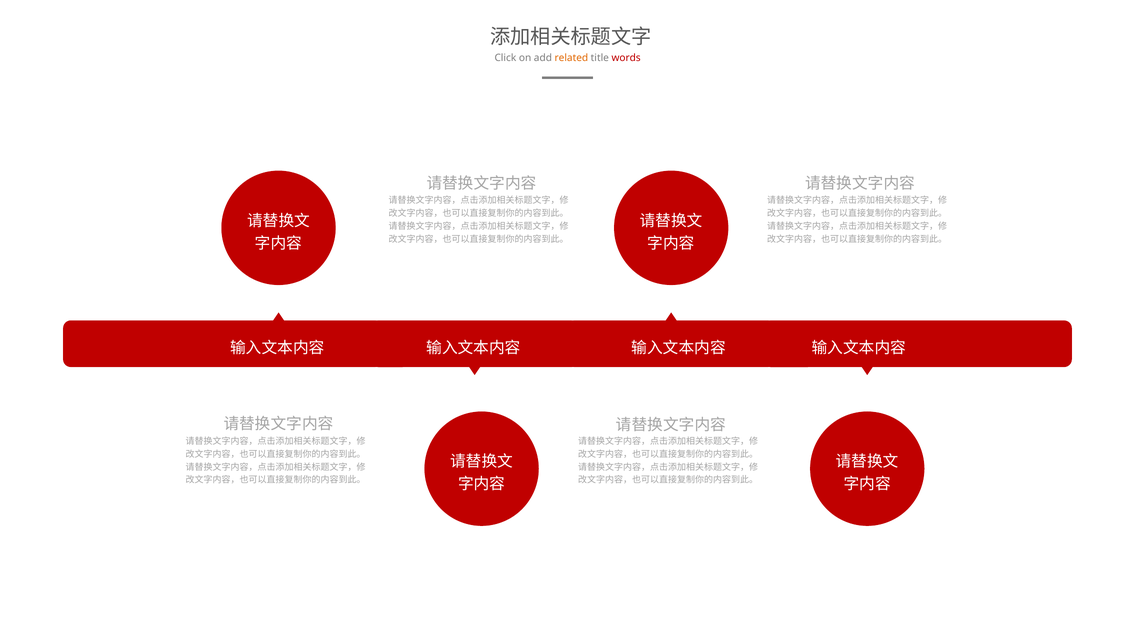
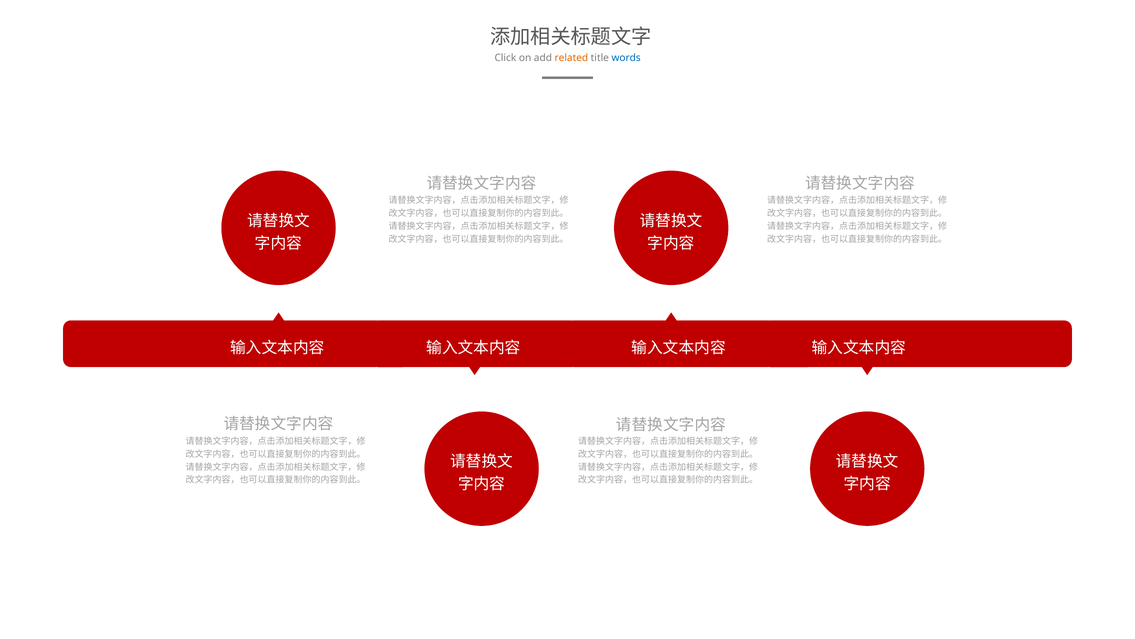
words colour: red -> blue
